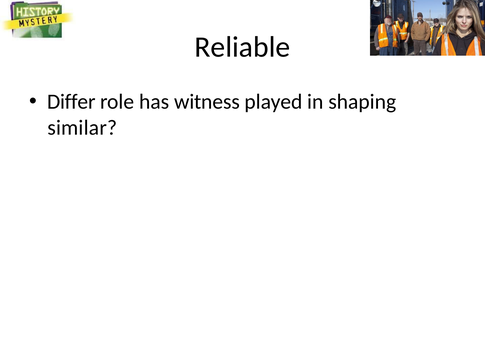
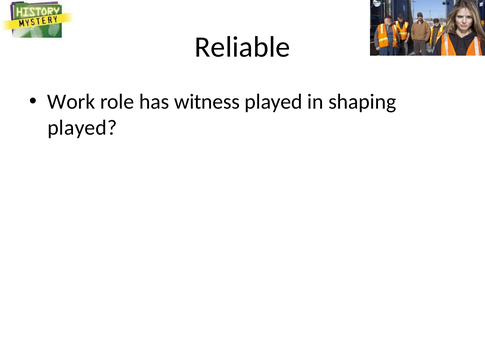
Differ: Differ -> Work
similar at (82, 128): similar -> played
